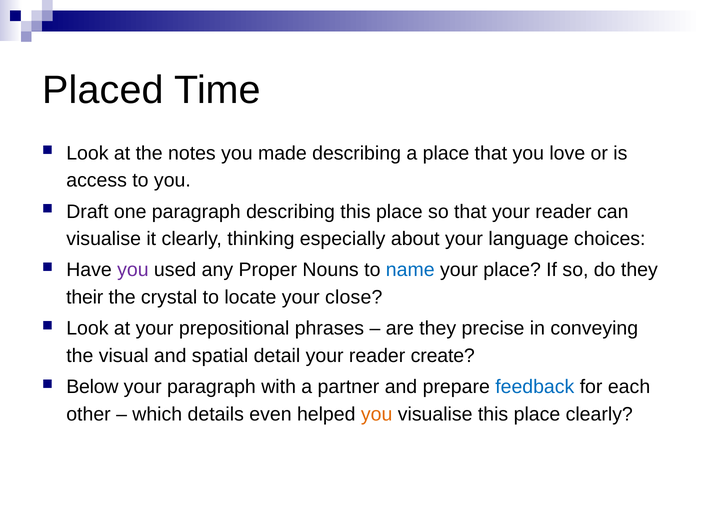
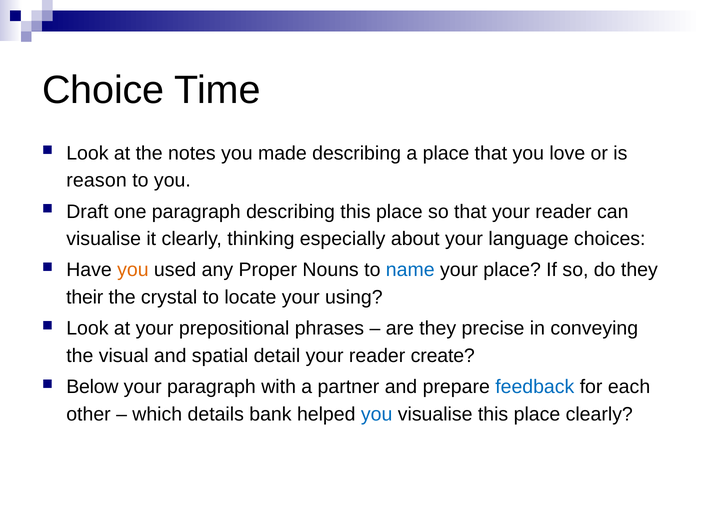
Placed: Placed -> Choice
access: access -> reason
you at (133, 270) colour: purple -> orange
close: close -> using
even: even -> bank
you at (377, 414) colour: orange -> blue
